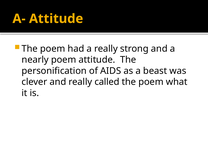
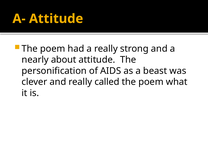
nearly poem: poem -> about
